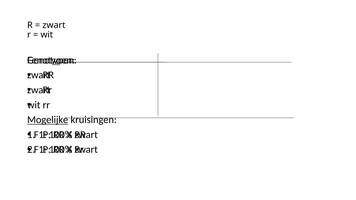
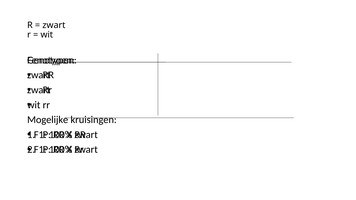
Mogelijke underline: present -> none
